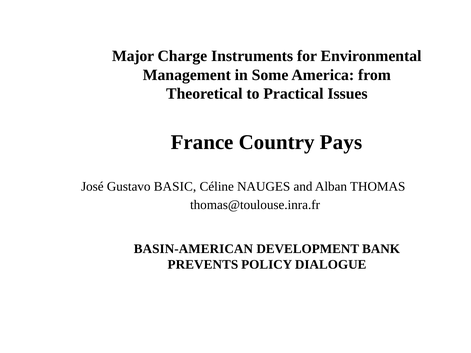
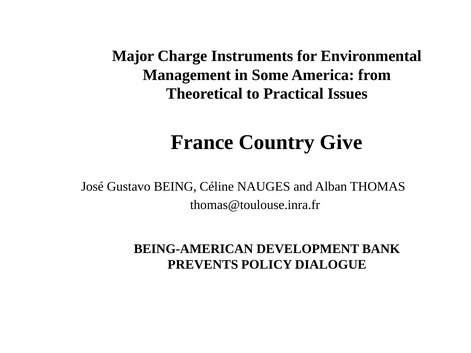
Pays: Pays -> Give
BASIC: BASIC -> BEING
BASIN-AMERICAN: BASIN-AMERICAN -> BEING-AMERICAN
